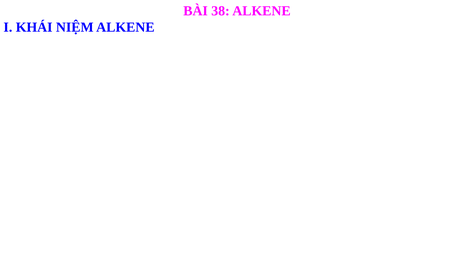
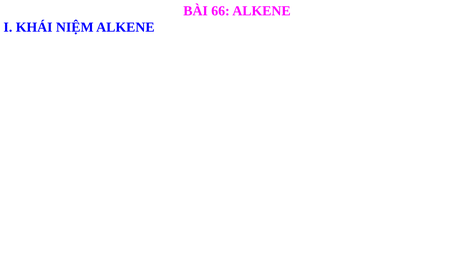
38: 38 -> 66
